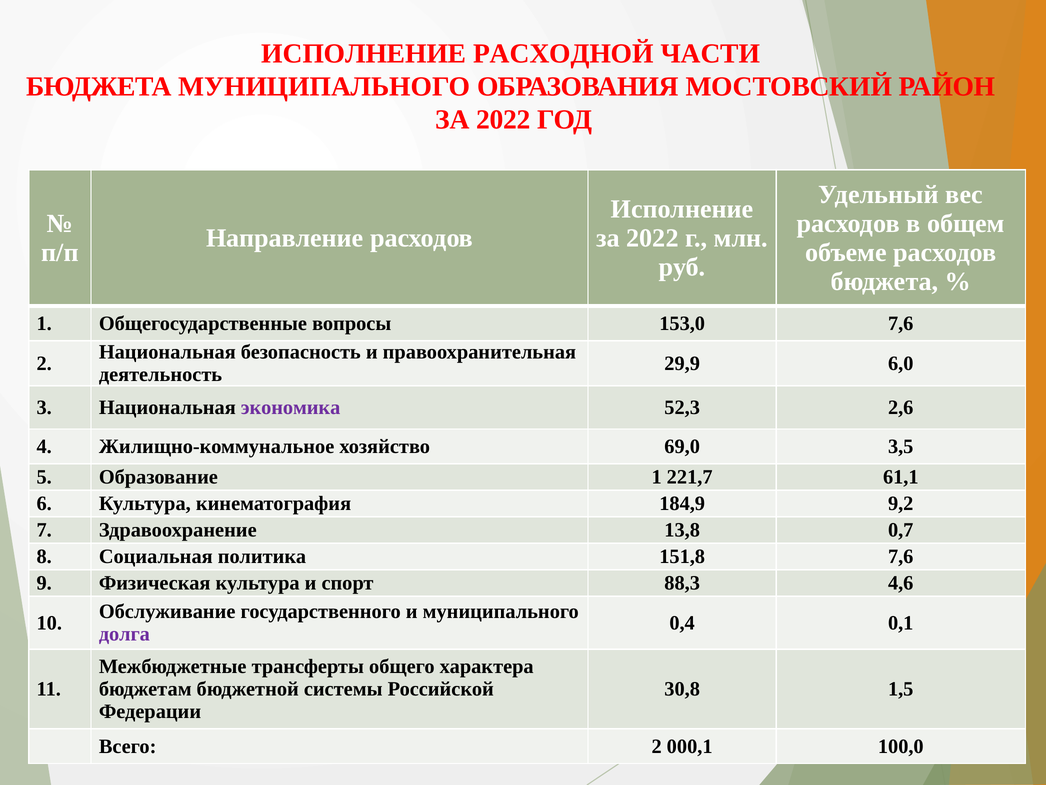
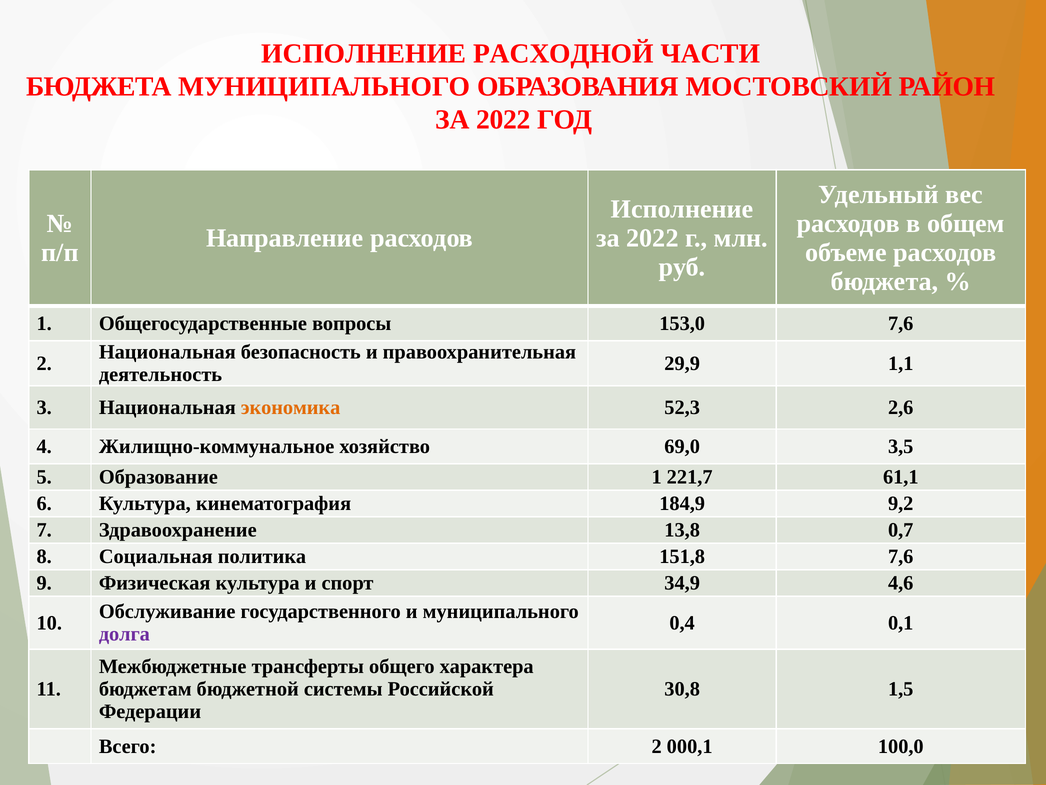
6,0: 6,0 -> 1,1
экономика colour: purple -> orange
88,3: 88,3 -> 34,9
